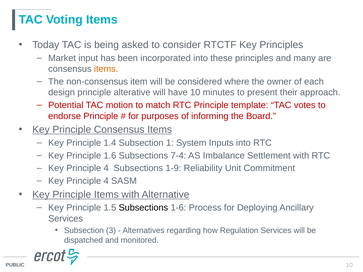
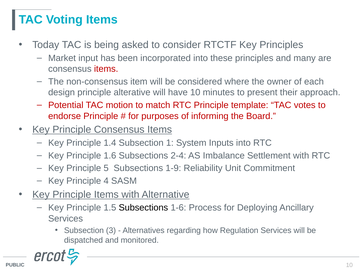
items at (106, 69) colour: orange -> red
7-4: 7-4 -> 2-4
4 at (106, 168): 4 -> 5
